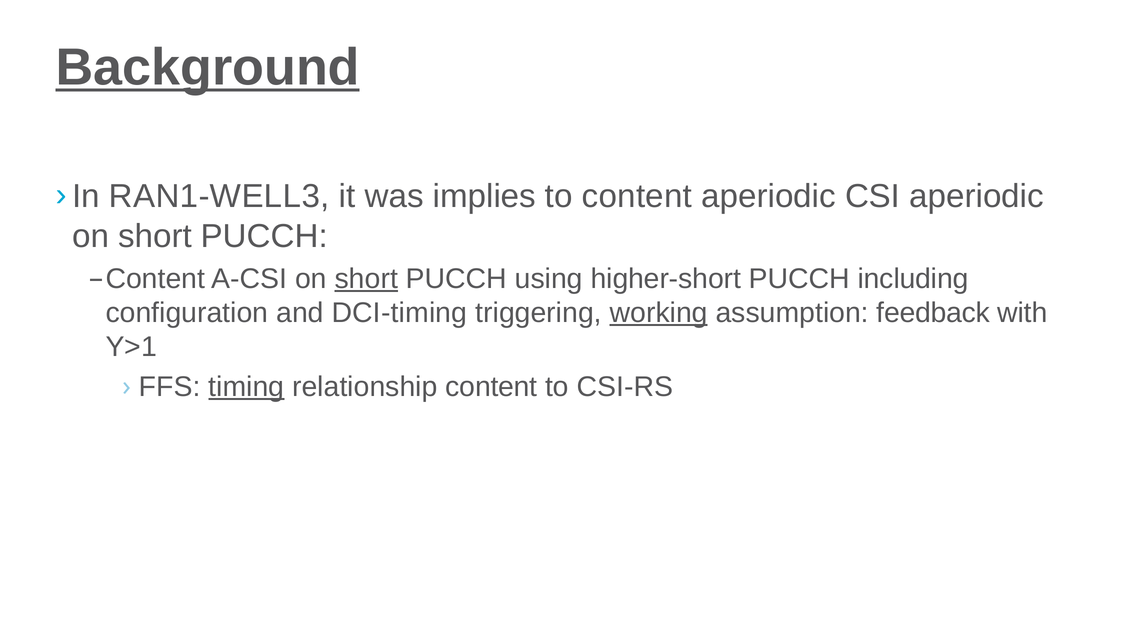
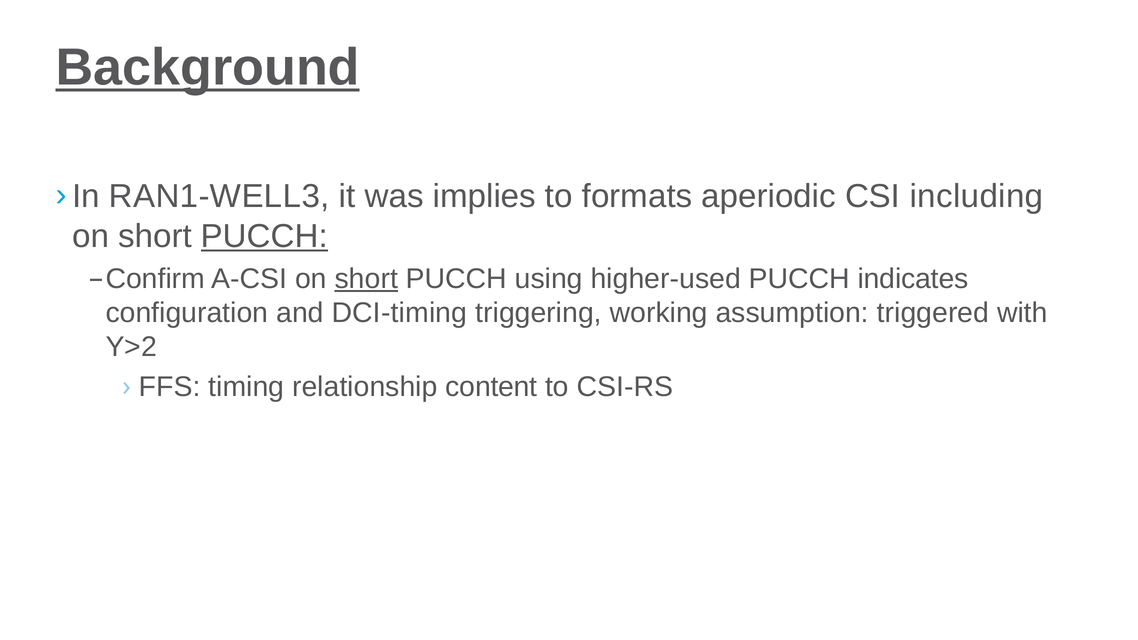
to content: content -> formats
CSI aperiodic: aperiodic -> including
PUCCH at (264, 236) underline: none -> present
Content at (155, 279): Content -> Confirm
higher-short: higher-short -> higher-used
including: including -> indicates
working underline: present -> none
feedback: feedback -> triggered
Y>1: Y>1 -> Y>2
timing underline: present -> none
